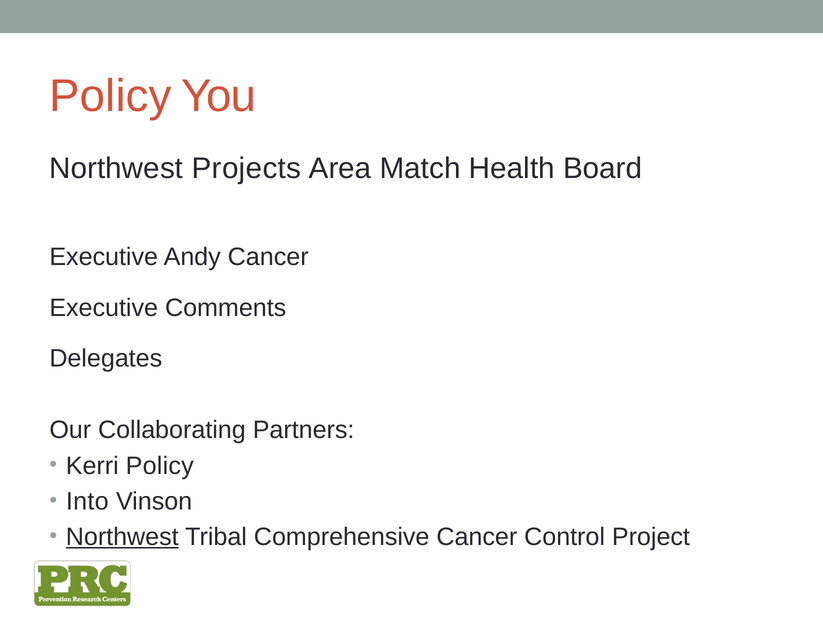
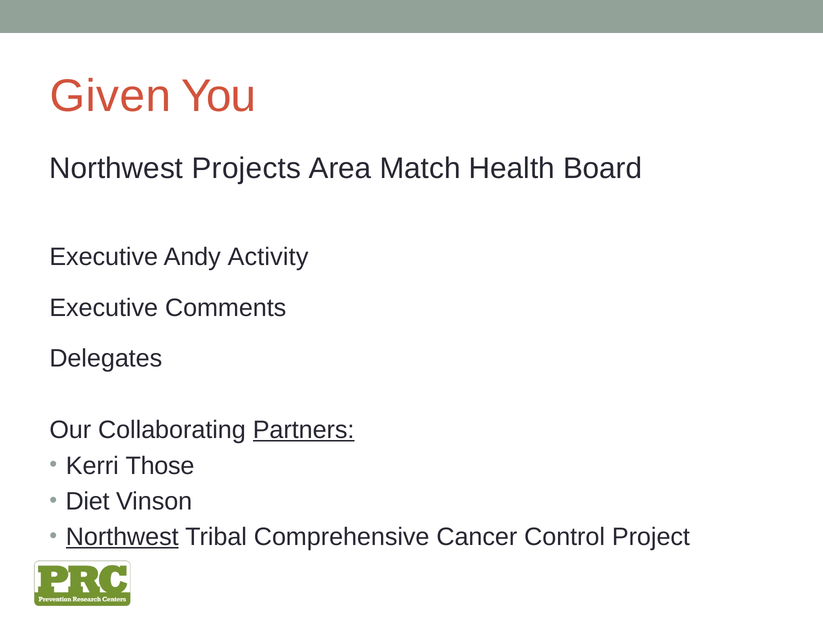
Policy at (111, 96): Policy -> Given
Andy Cancer: Cancer -> Activity
Partners underline: none -> present
Kerri Policy: Policy -> Those
Into: Into -> Diet
